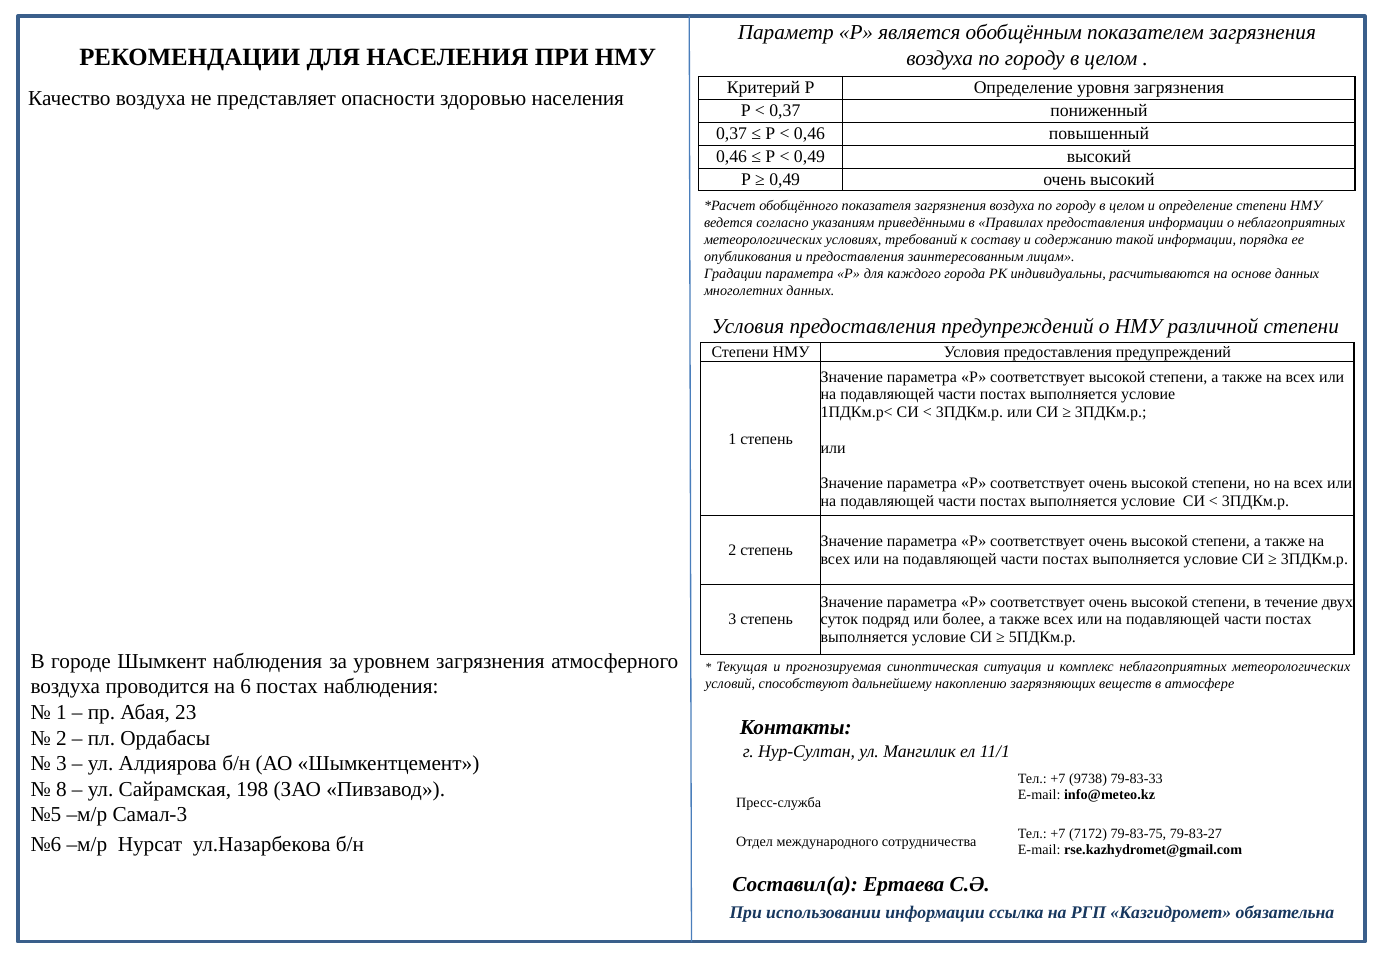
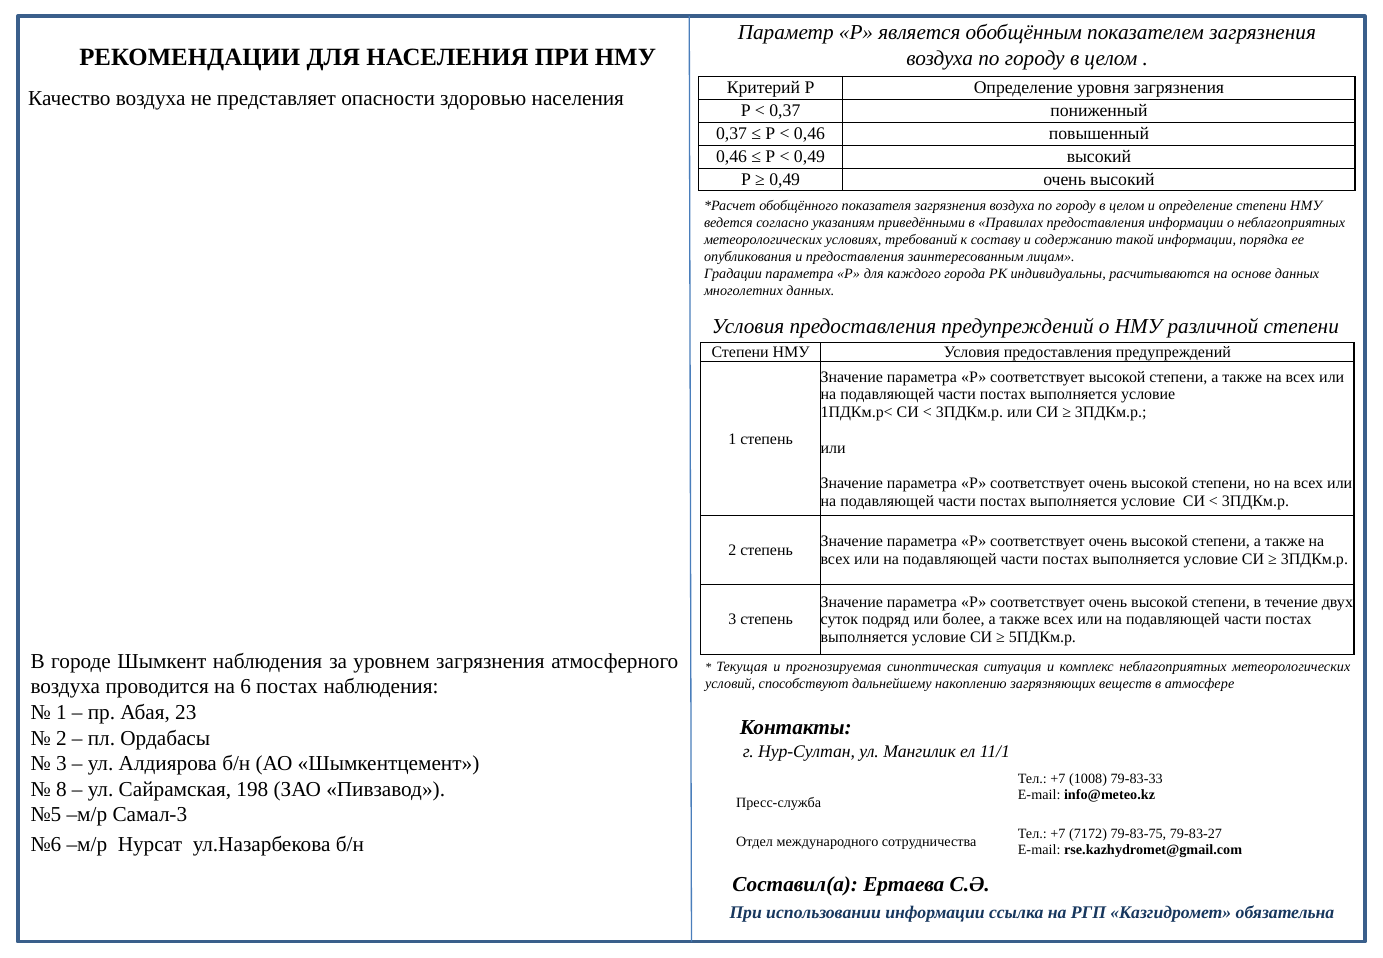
9738: 9738 -> 1008
